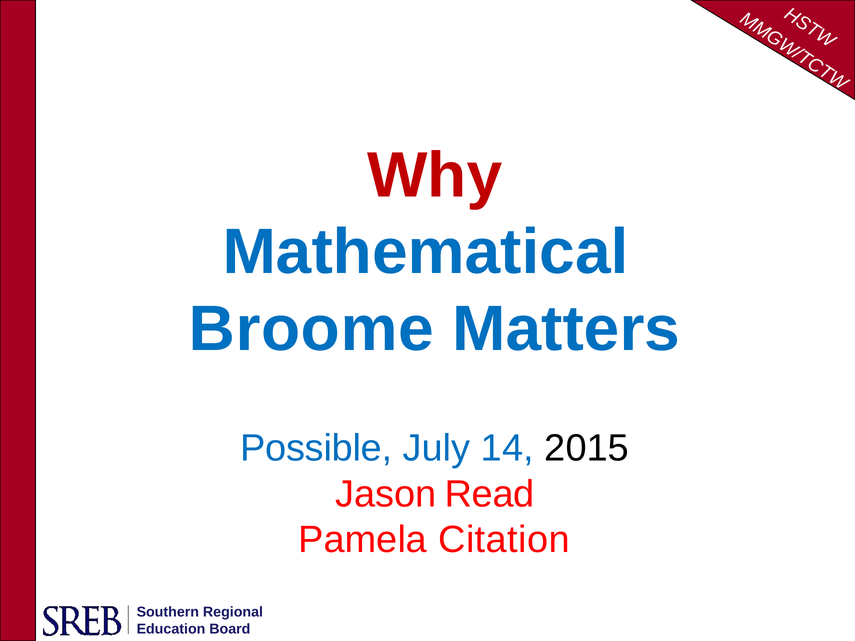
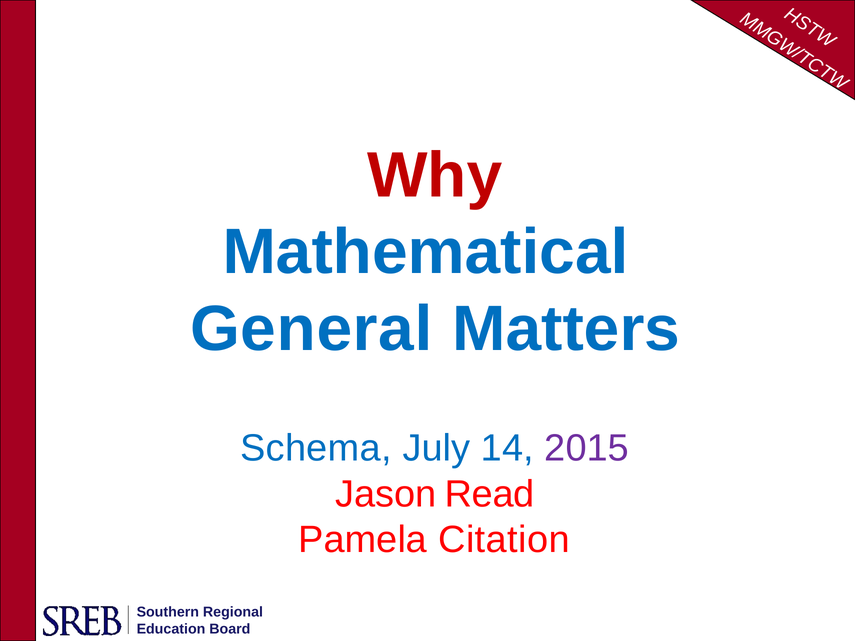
Broome: Broome -> General
Possible: Possible -> Schema
2015 colour: black -> purple
